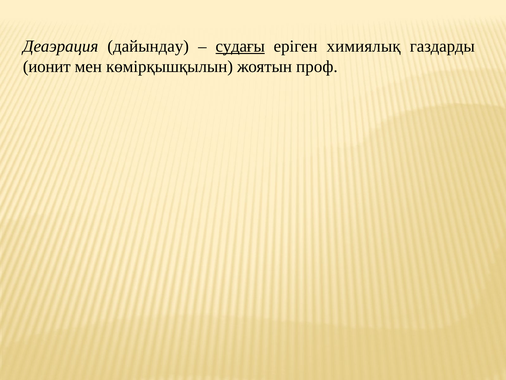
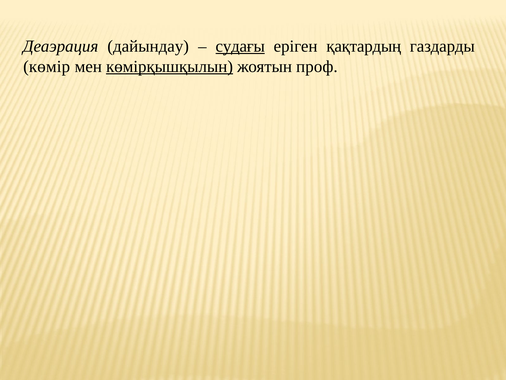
химиялық: химиялық -> қақтардың
ионит: ионит -> көмір
көмірқышқылын underline: none -> present
